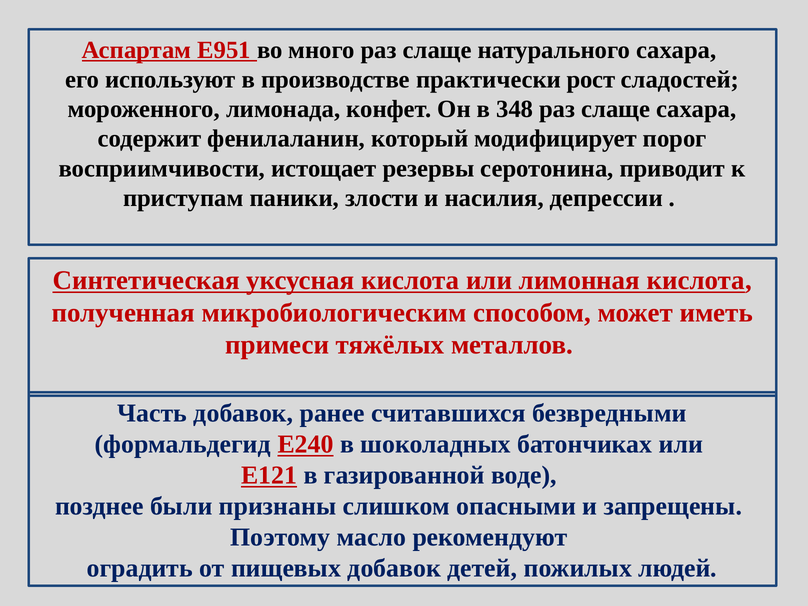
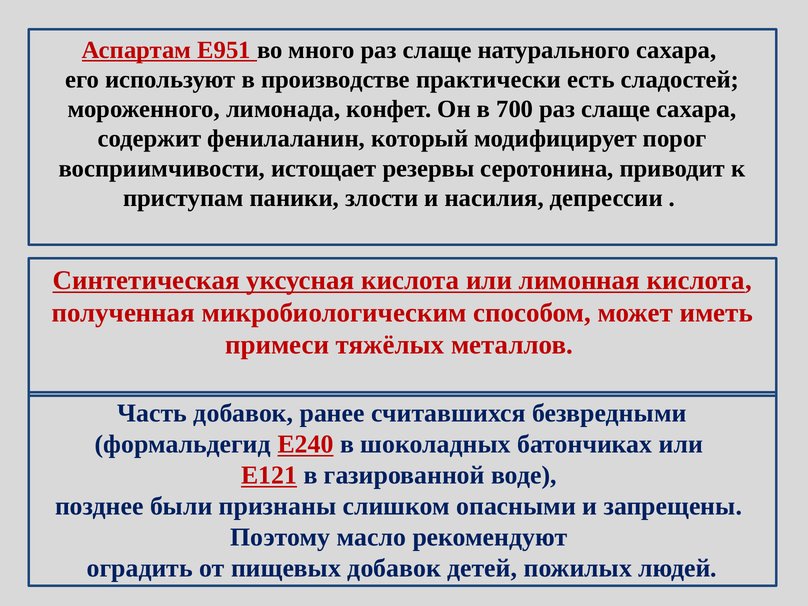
рост: рост -> есть
348: 348 -> 700
